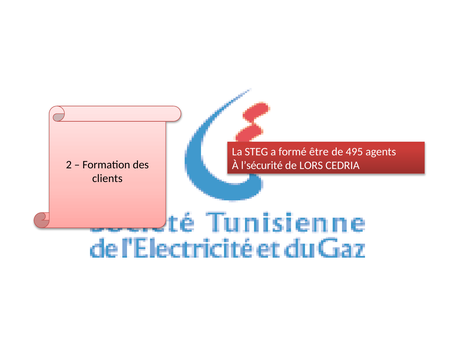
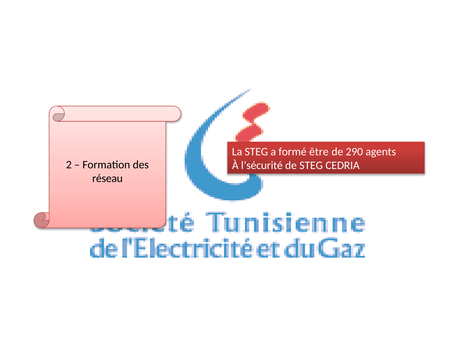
495: 495 -> 290
de LORS: LORS -> STEG
clients: clients -> réseau
